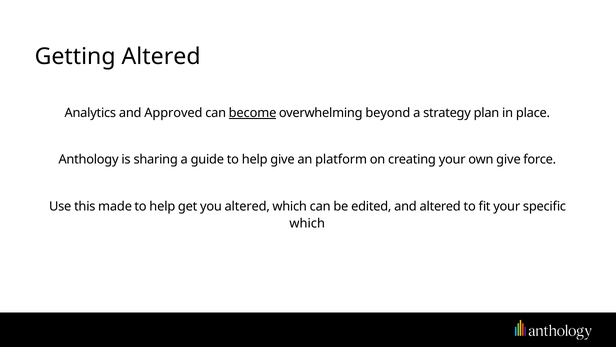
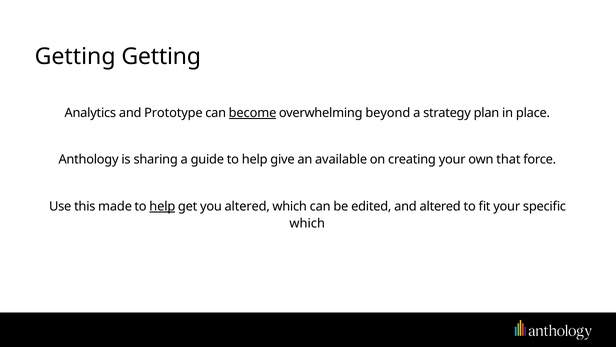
Getting Altered: Altered -> Getting
Approved: Approved -> Prototype
platform: platform -> available
own give: give -> that
help at (162, 206) underline: none -> present
